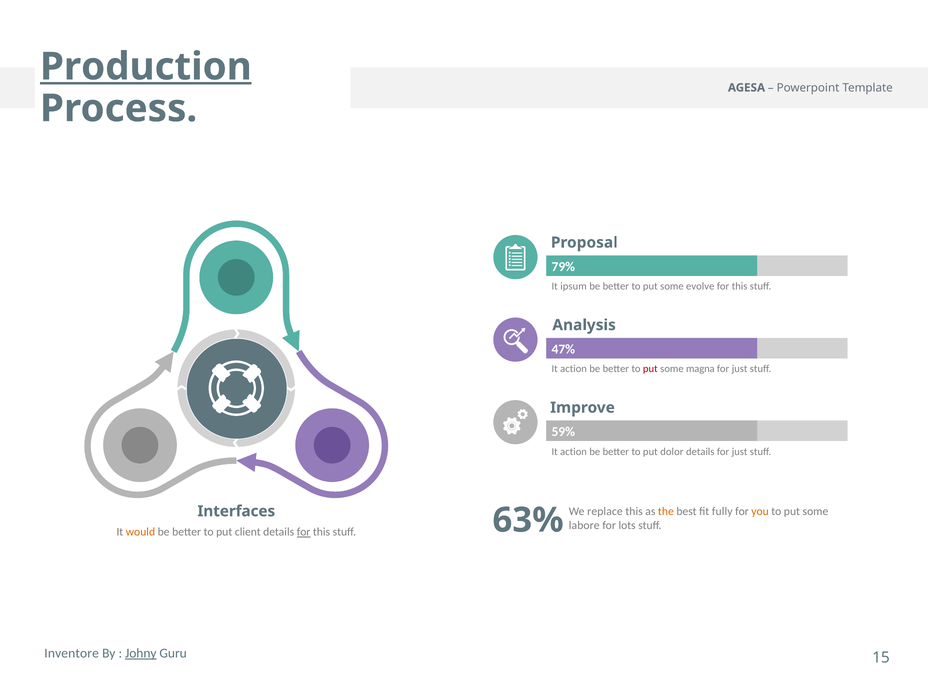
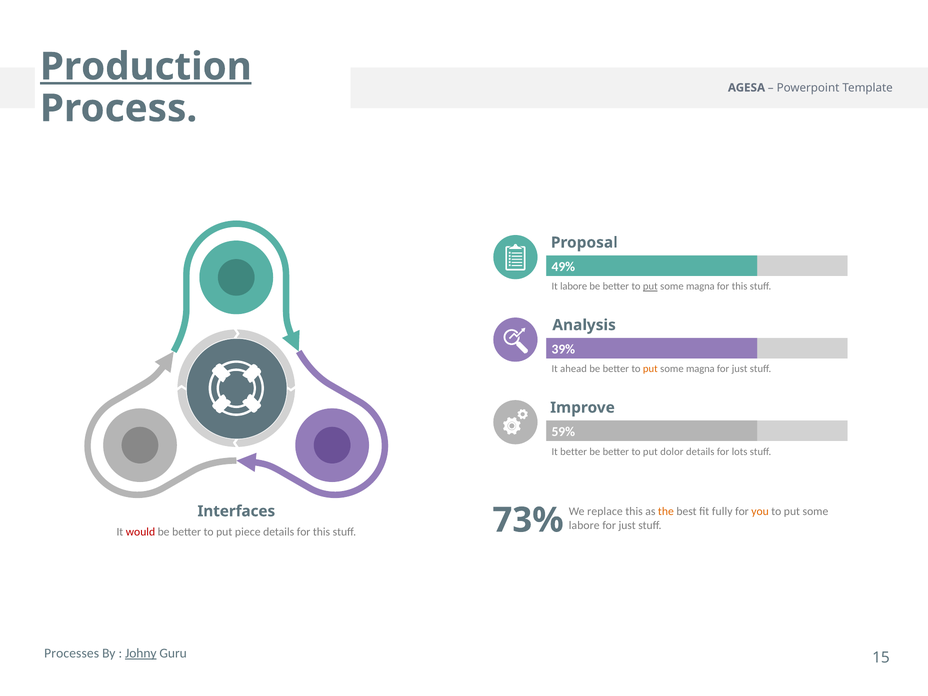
79%: 79% -> 49%
It ipsum: ipsum -> labore
put at (650, 286) underline: none -> present
evolve at (700, 286): evolve -> magna
47%: 47% -> 39%
action at (574, 369): action -> ahead
put at (650, 369) colour: red -> orange
action at (574, 452): action -> better
details for just: just -> lots
63%: 63% -> 73%
lots at (627, 526): lots -> just
would colour: orange -> red
client: client -> piece
for at (304, 532) underline: present -> none
Inventore: Inventore -> Processes
